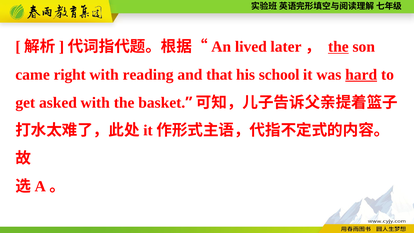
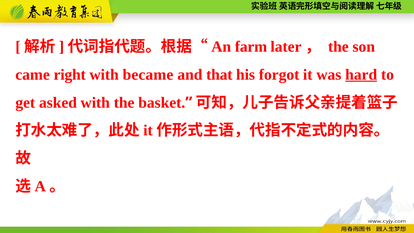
lived: lived -> farm
the at (338, 47) underline: present -> none
reading: reading -> became
school: school -> forgot
